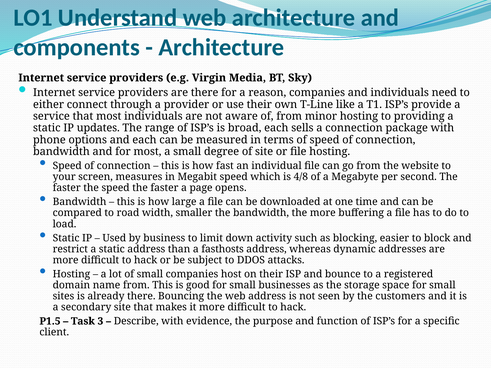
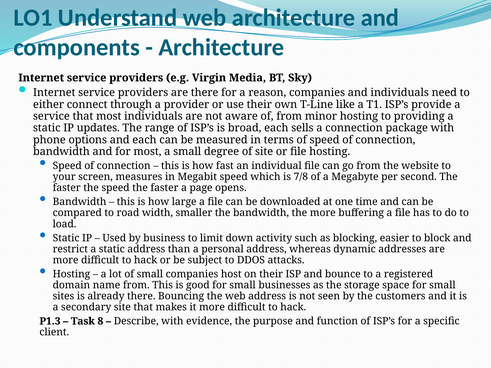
4/8: 4/8 -> 7/8
fasthosts: fasthosts -> personal
P1.5: P1.5 -> P1.3
3: 3 -> 8
